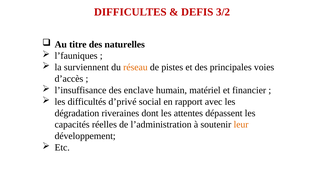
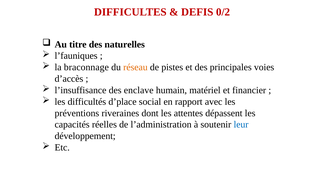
3/2: 3/2 -> 0/2
surviennent: surviennent -> braconnage
d’privé: d’privé -> d’place
dégradation: dégradation -> préventions
leur colour: orange -> blue
